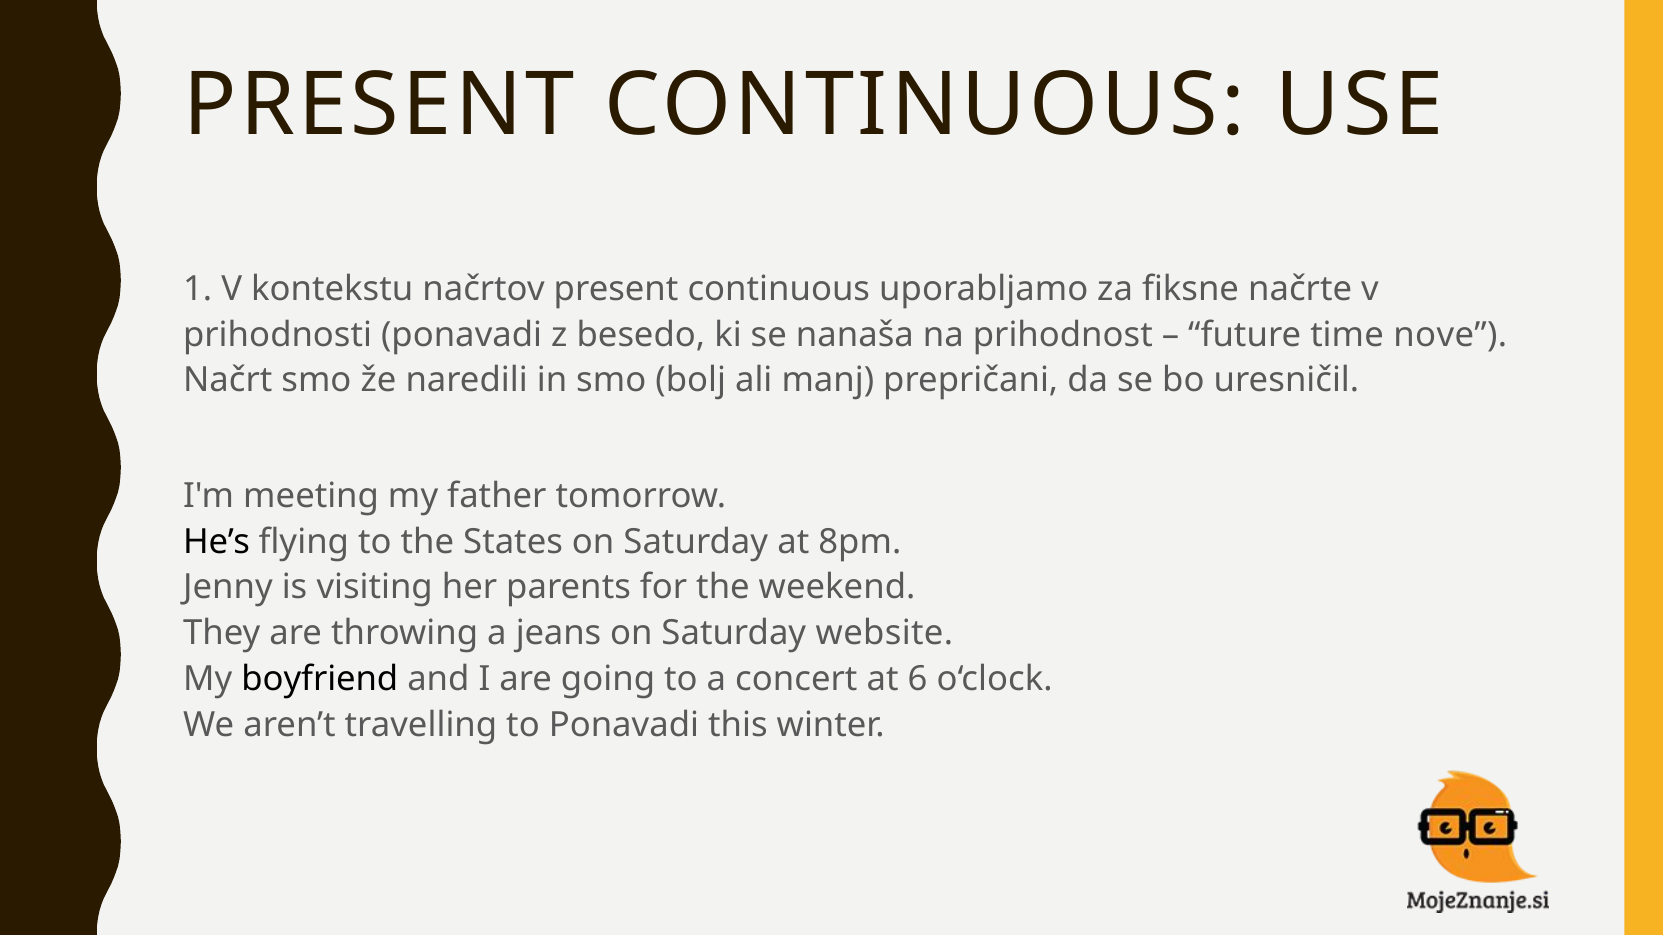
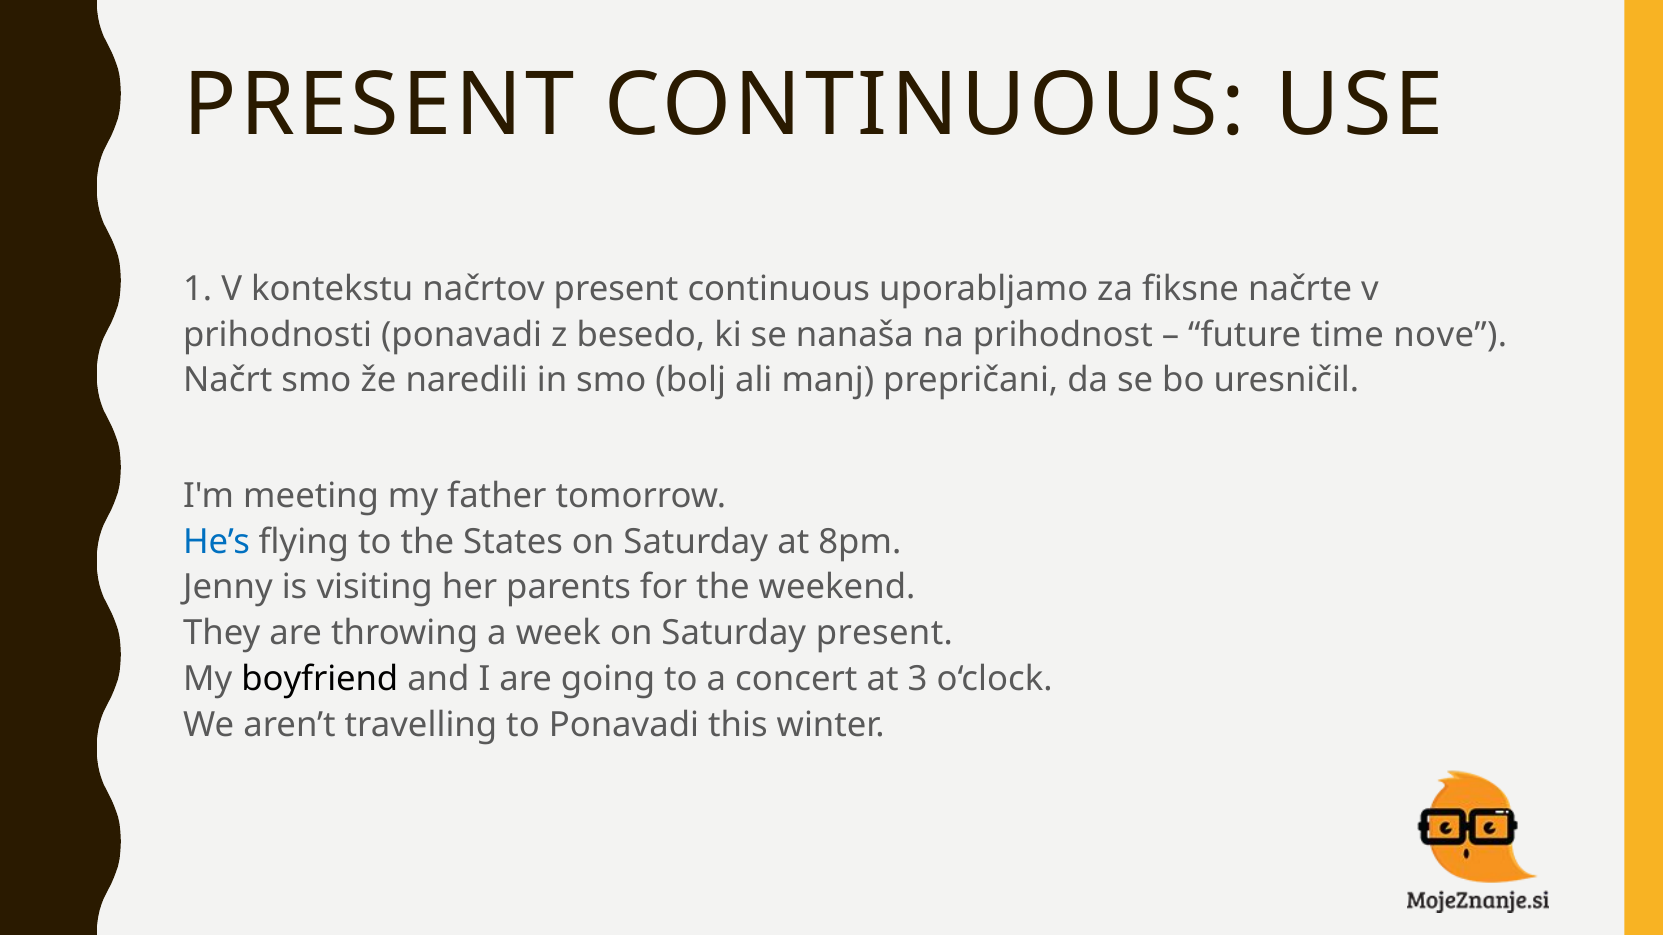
He’s colour: black -> blue
jeans: jeans -> week
Saturday website: website -> present
6: 6 -> 3
